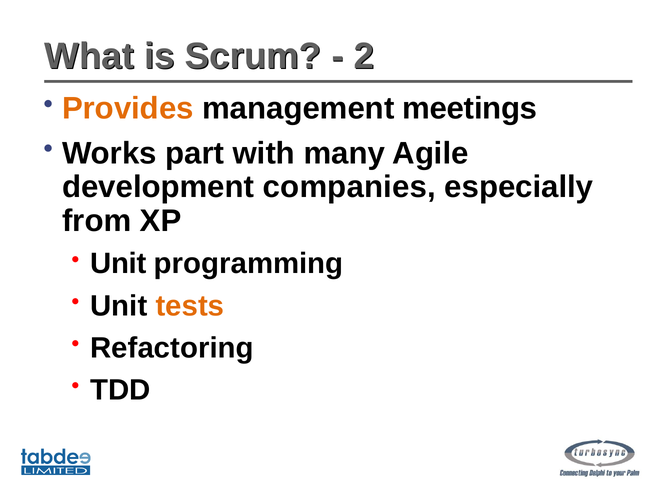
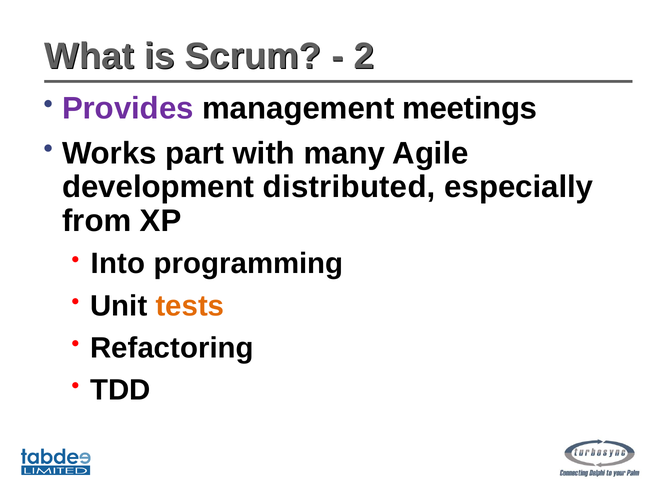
Provides colour: orange -> purple
companies: companies -> distributed
Unit at (118, 264): Unit -> Into
